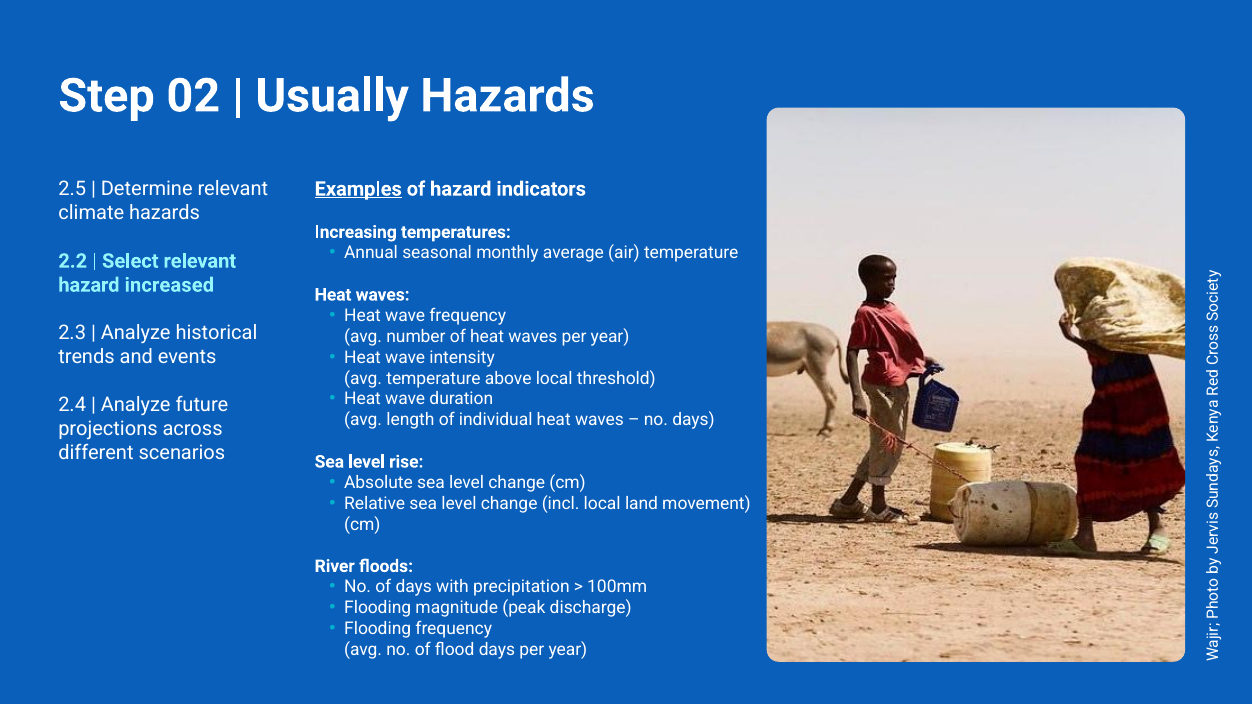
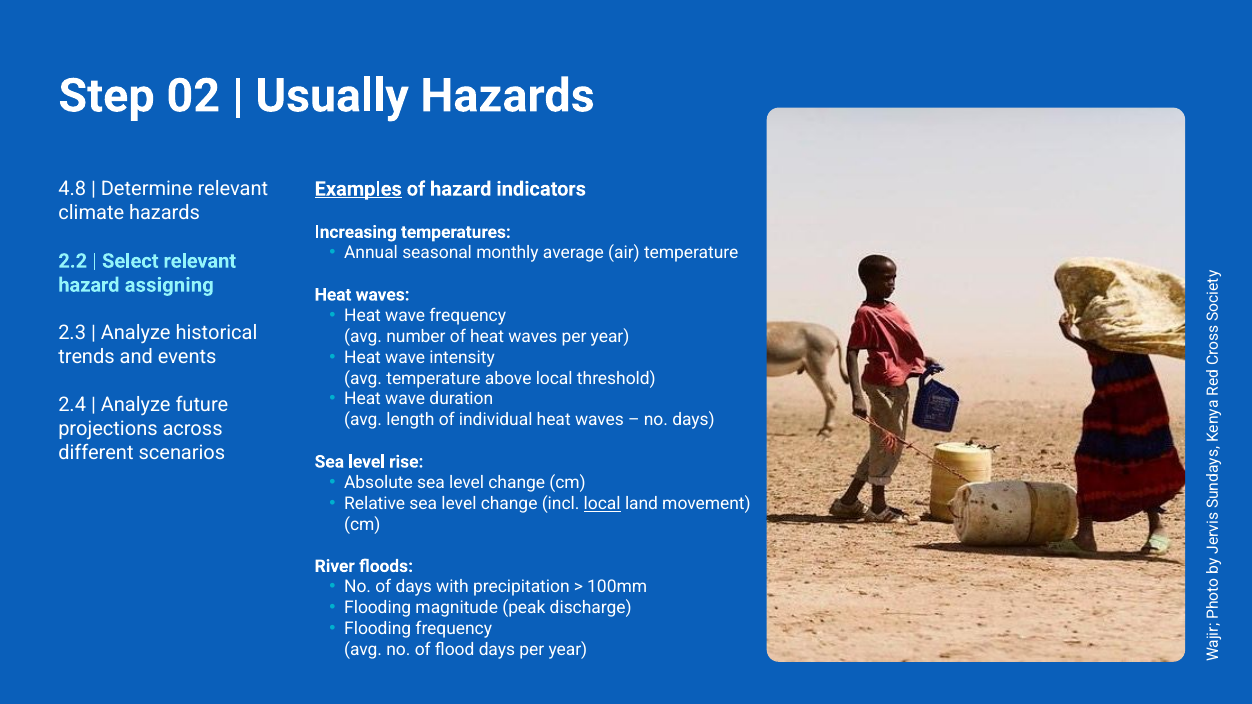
2.5: 2.5 -> 4.8
increased: increased -> assigning
local at (602, 504) underline: none -> present
